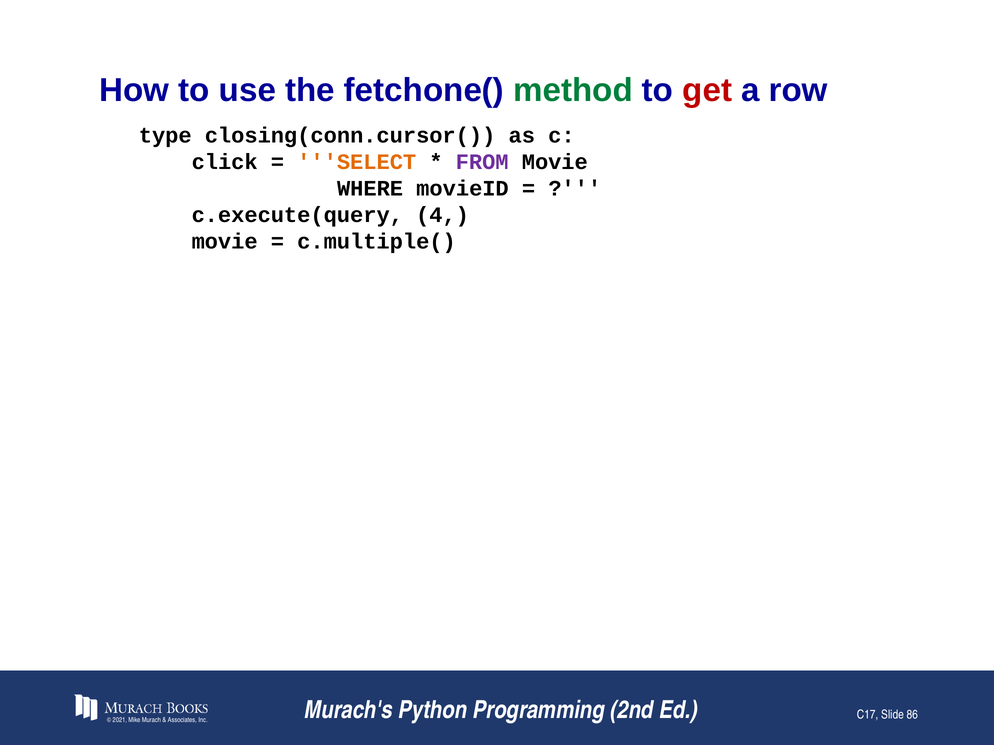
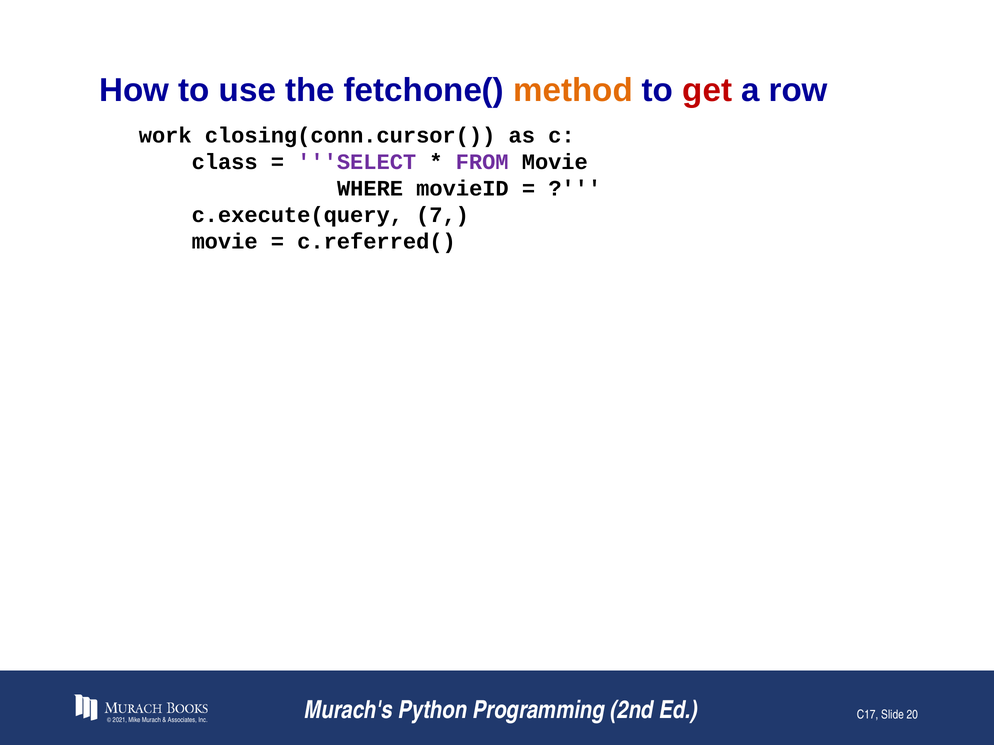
method colour: green -> orange
type: type -> work
click: click -> class
SELECT colour: orange -> purple
4: 4 -> 7
c.multiple(: c.multiple( -> c.referred(
86: 86 -> 20
